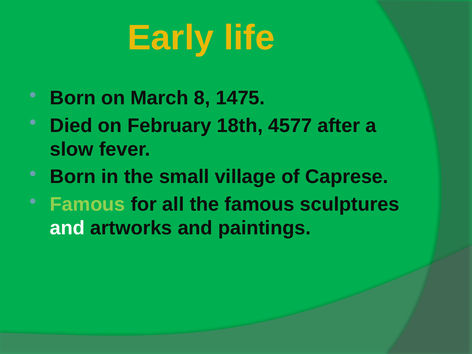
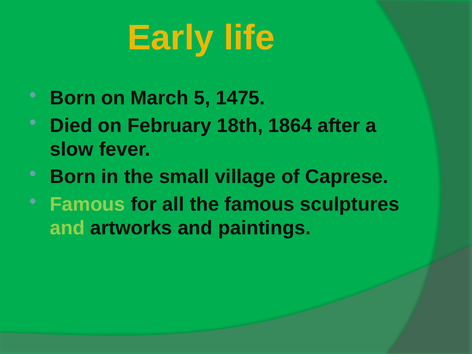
8: 8 -> 5
4577: 4577 -> 1864
and at (67, 228) colour: white -> light green
